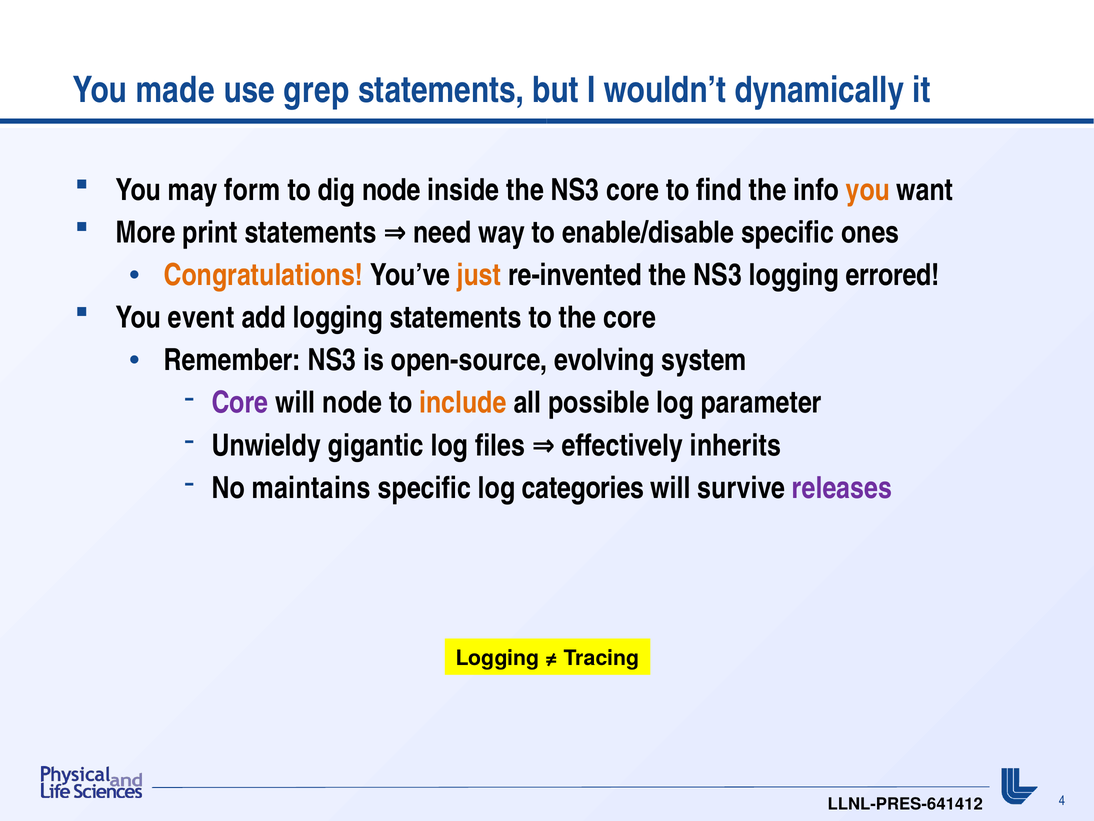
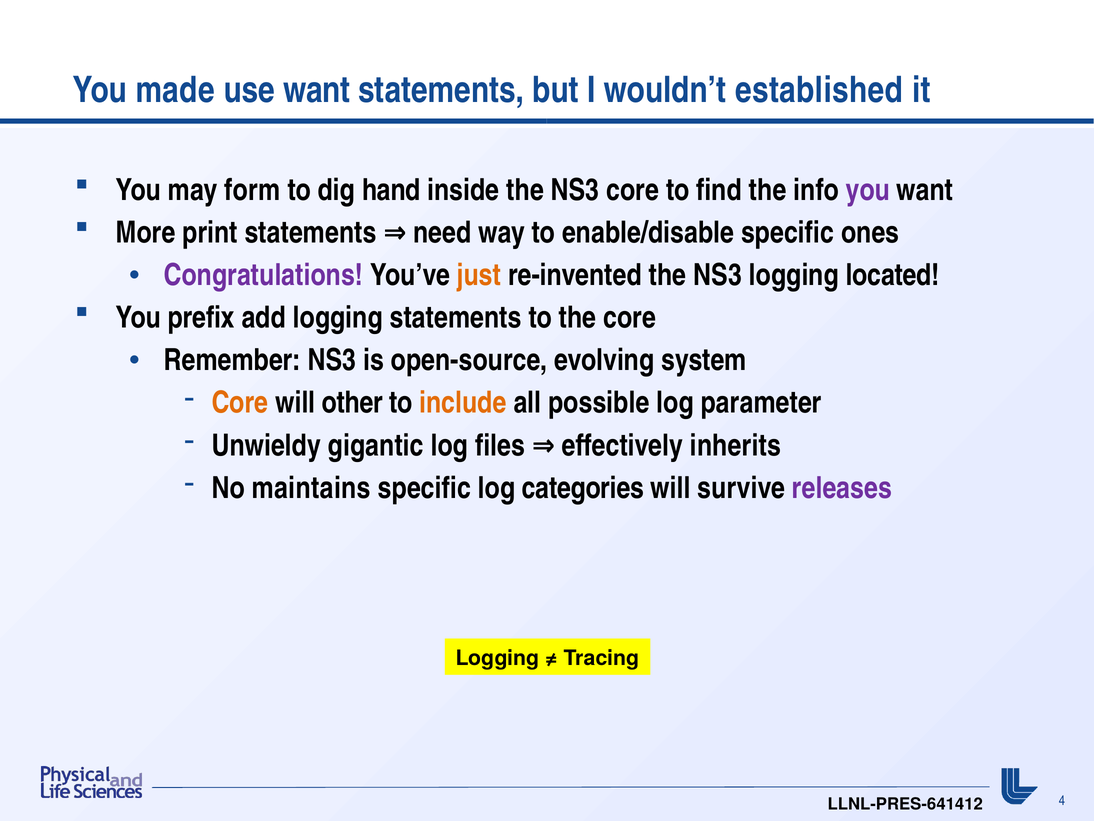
use grep: grep -> want
dynamically: dynamically -> established
dig node: node -> hand
you at (868, 190) colour: orange -> purple
Congratulations colour: orange -> purple
errored: errored -> located
event: event -> prefix
Core at (240, 403) colour: purple -> orange
will node: node -> other
